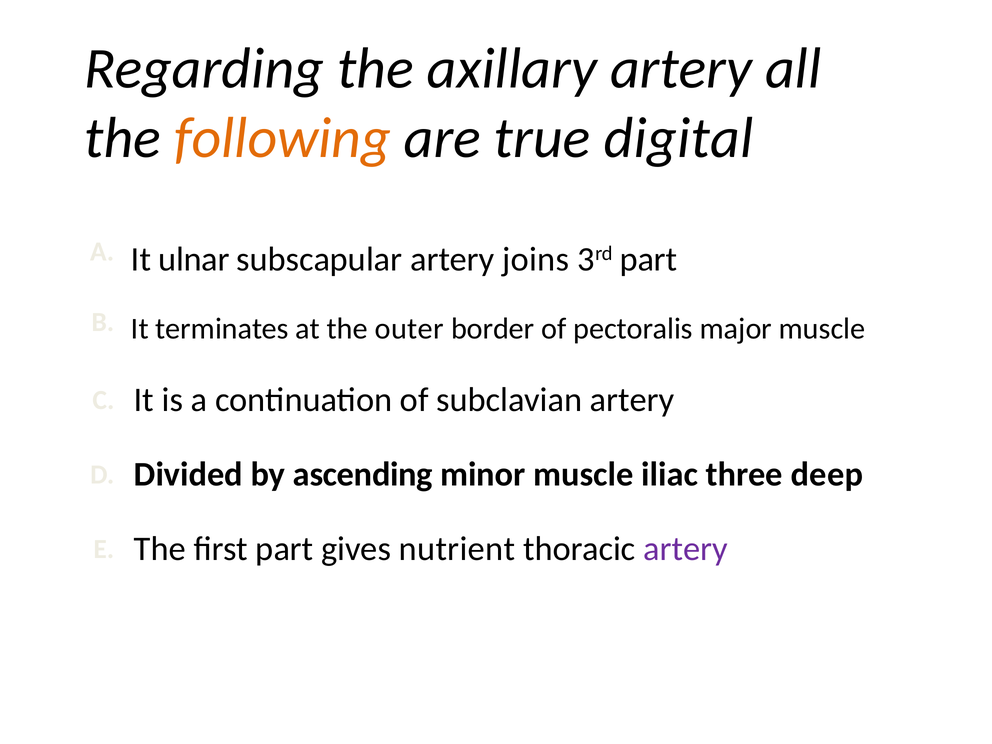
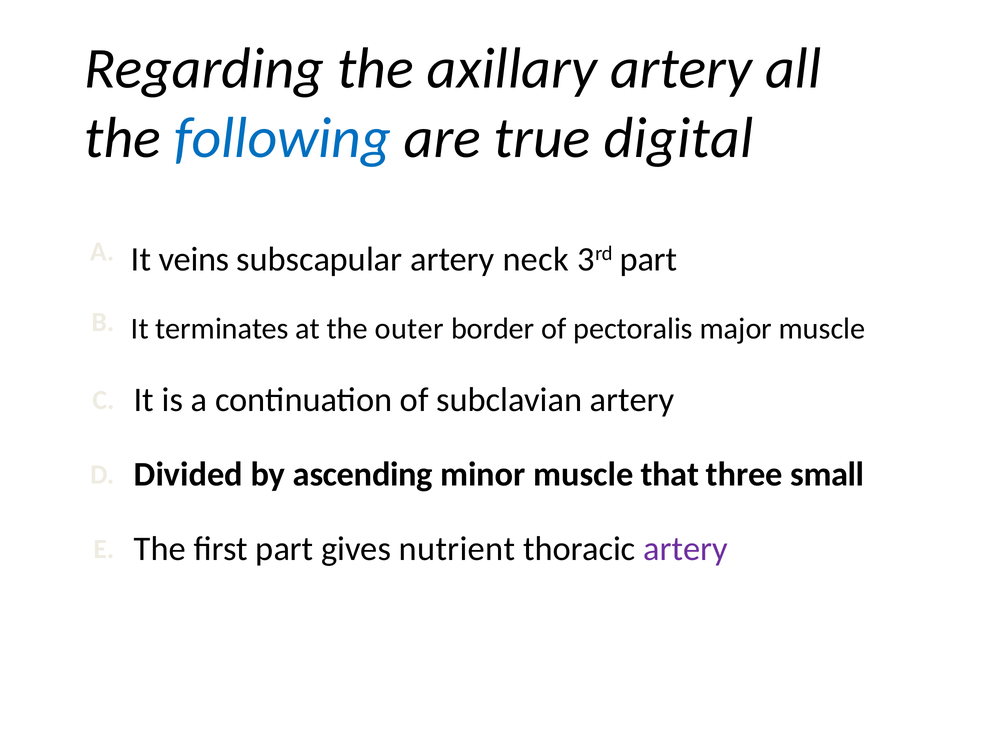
following colour: orange -> blue
ulnar: ulnar -> veins
joins: joins -> neck
iliac: iliac -> that
deep: deep -> small
